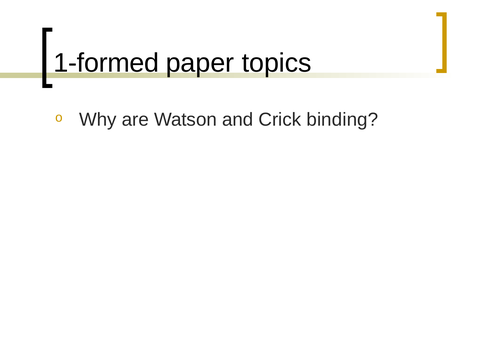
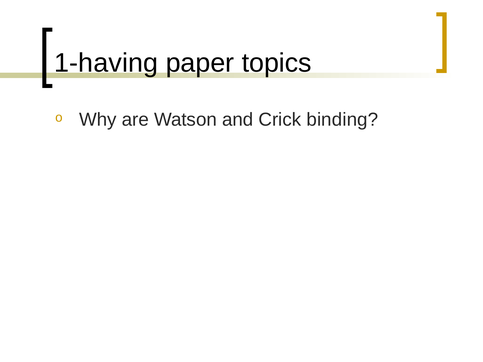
1-formed: 1-formed -> 1-having
